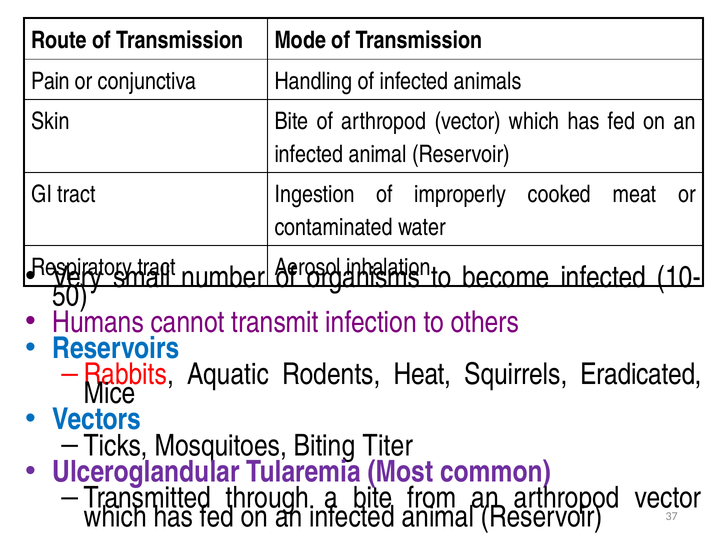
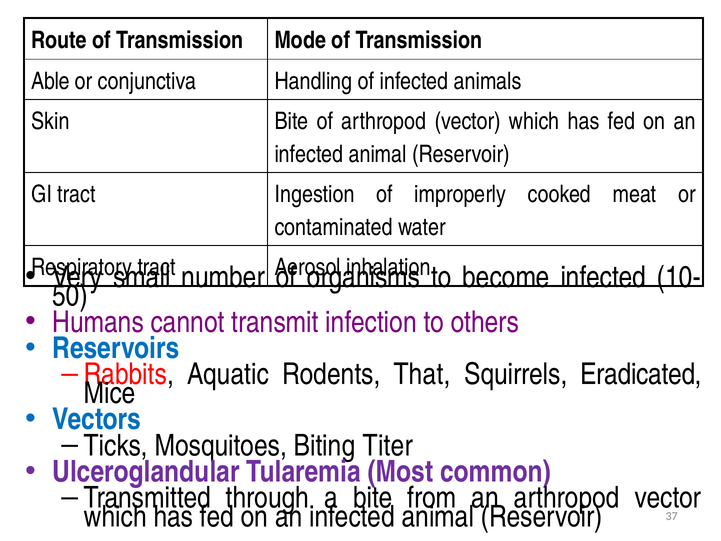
Pain: Pain -> Able
Heat: Heat -> That
